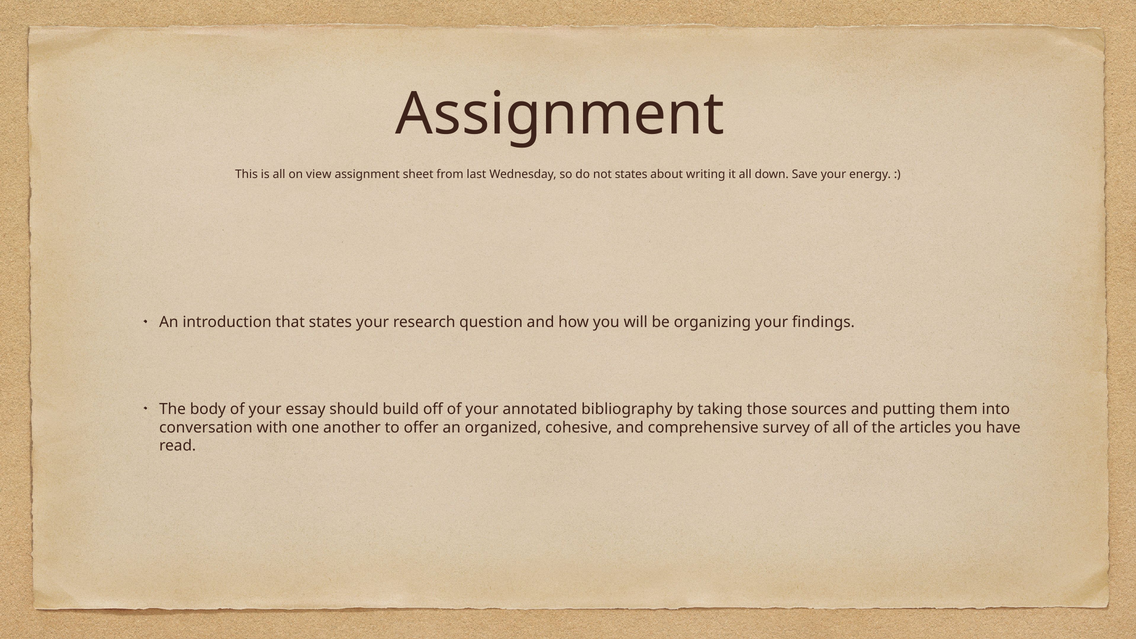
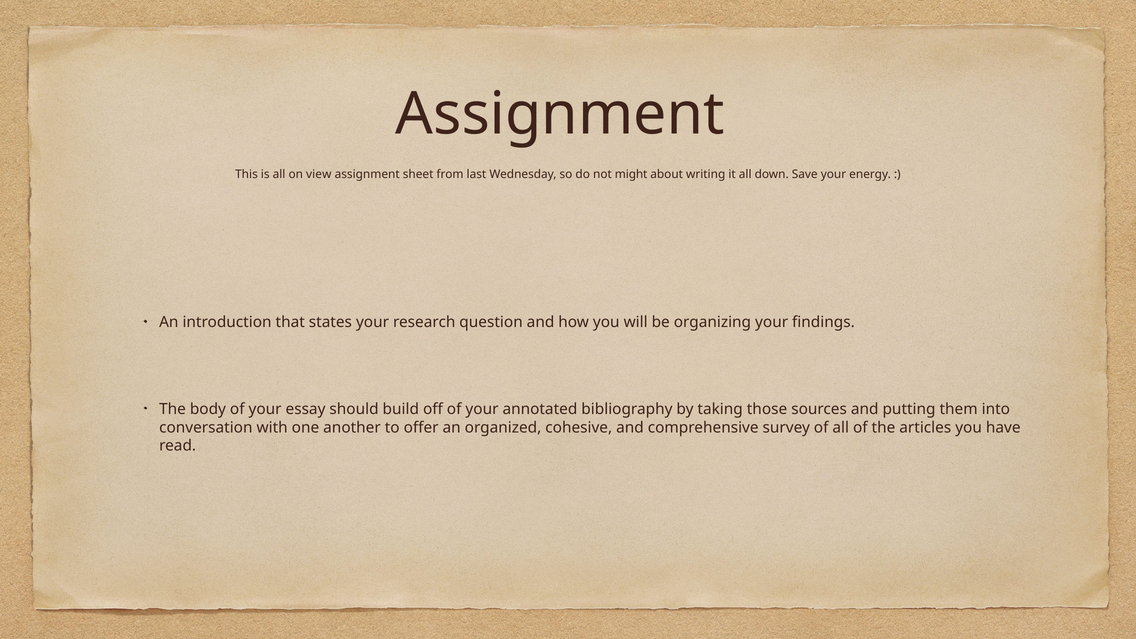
not states: states -> might
